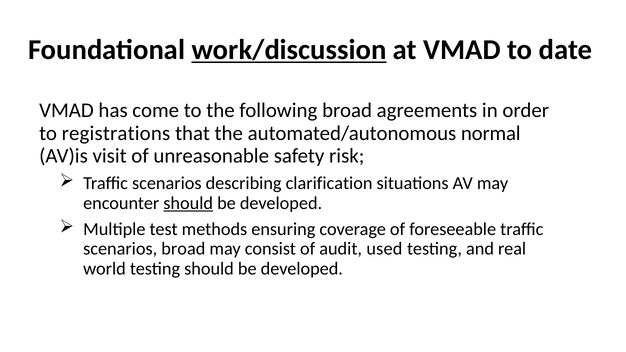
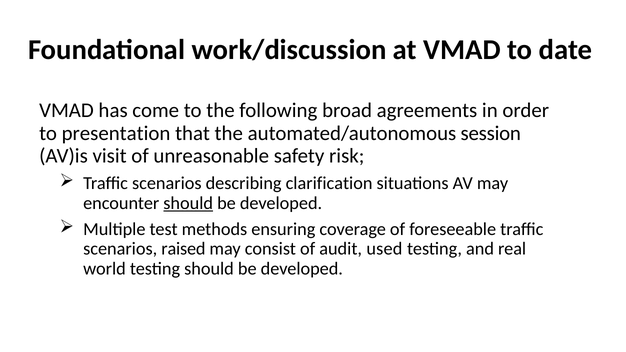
work/discussion underline: present -> none
registrations: registrations -> presentation
normal: normal -> session
scenarios broad: broad -> raised
